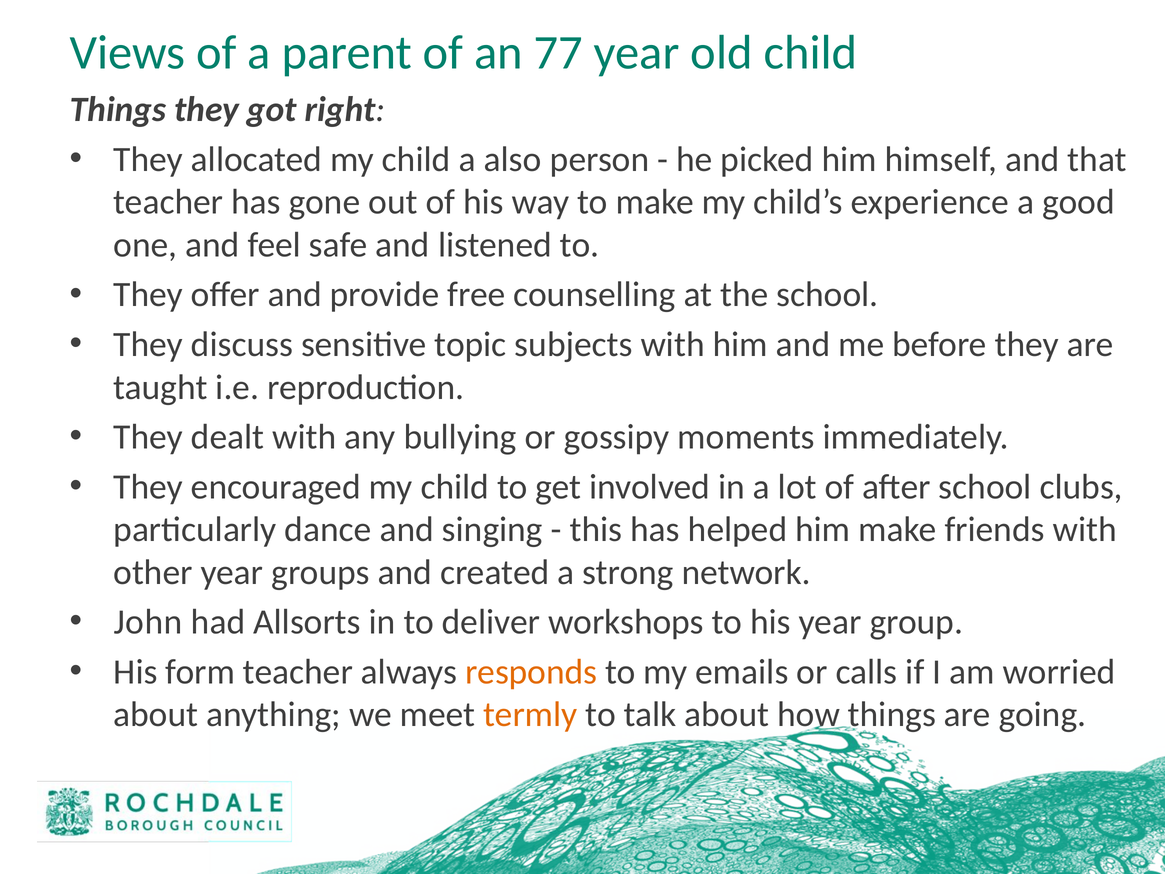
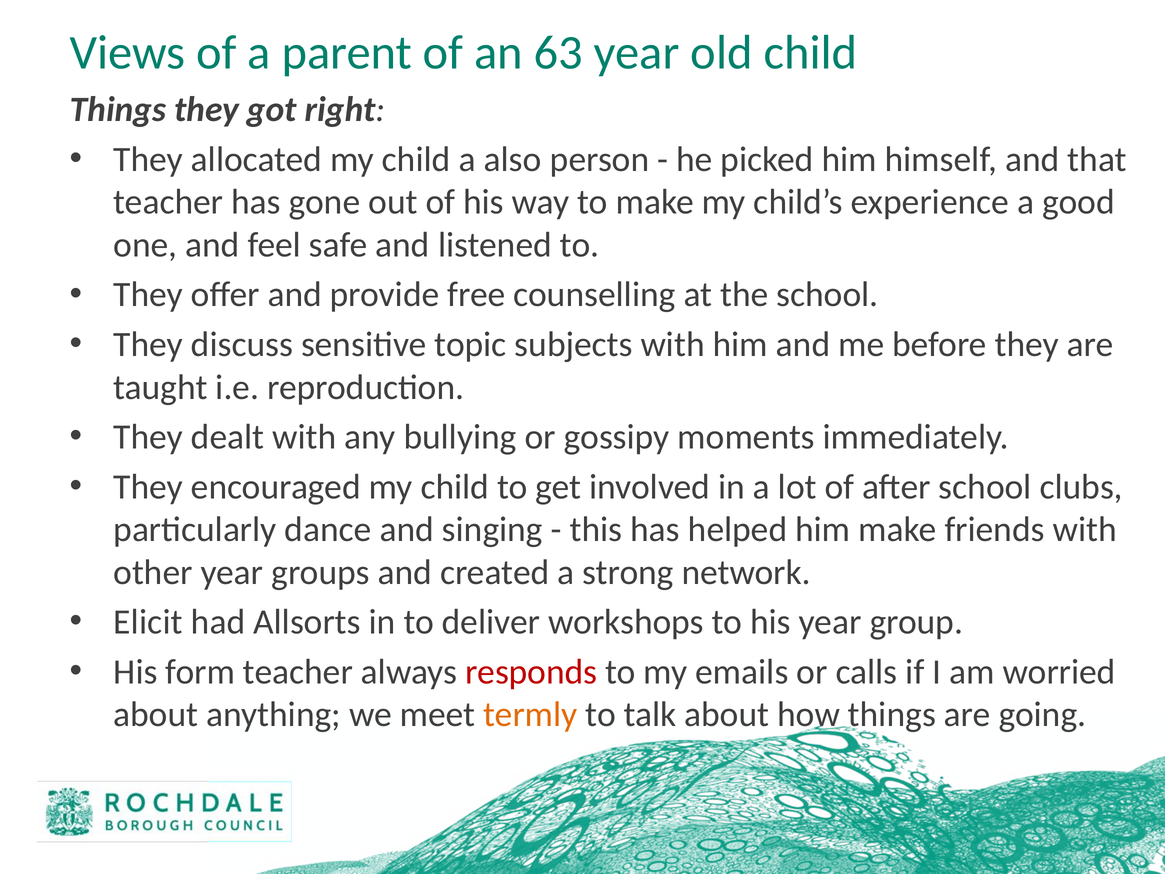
77: 77 -> 63
John: John -> Elicit
responds colour: orange -> red
